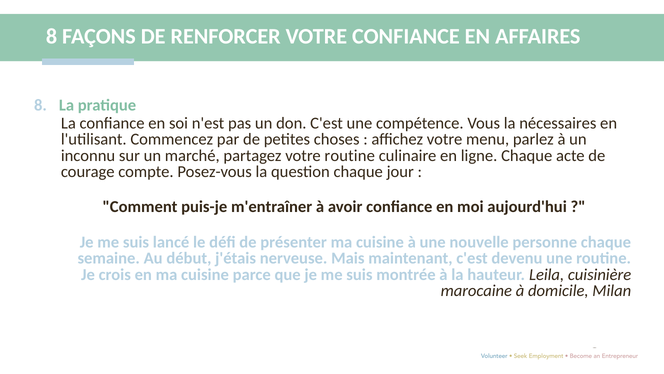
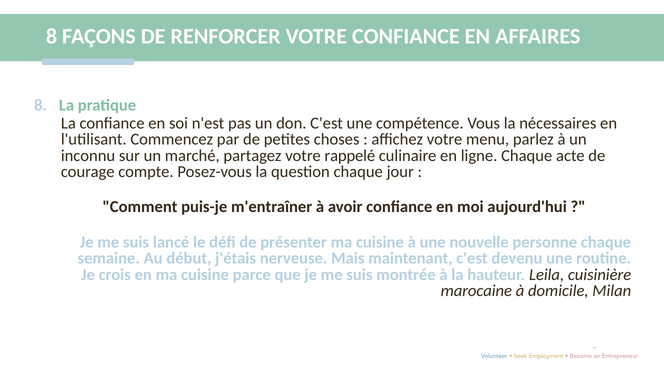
votre routine: routine -> rappelé
